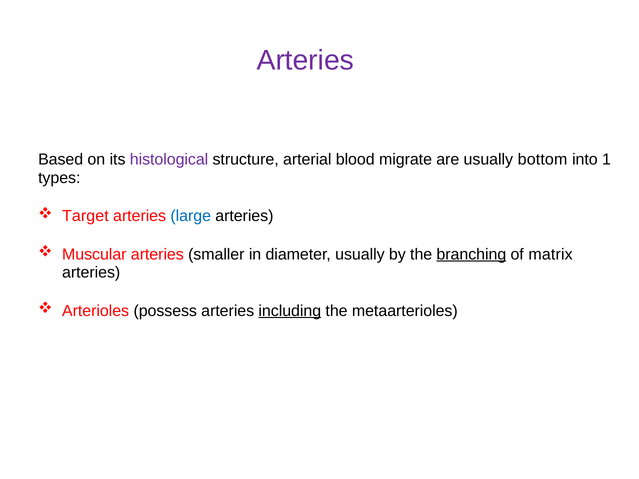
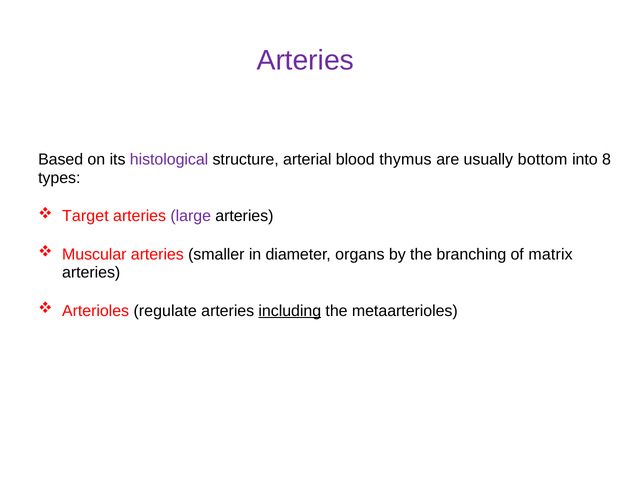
migrate: migrate -> thymus
1: 1 -> 8
large colour: blue -> purple
diameter usually: usually -> organs
branching underline: present -> none
possess: possess -> regulate
